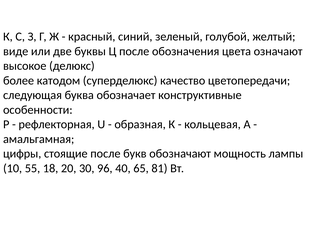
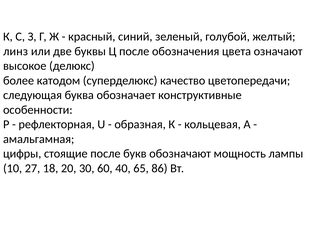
виде: виде -> линз
55: 55 -> 27
96: 96 -> 60
81: 81 -> 86
